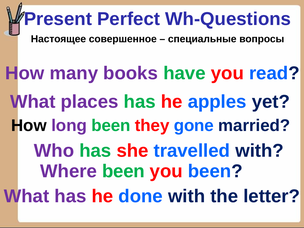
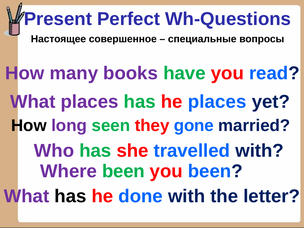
he apples: apples -> places
long been: been -> seen
has at (70, 196) colour: purple -> black
